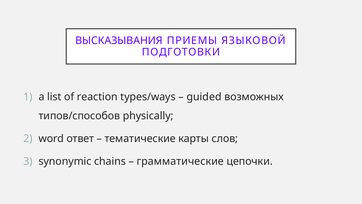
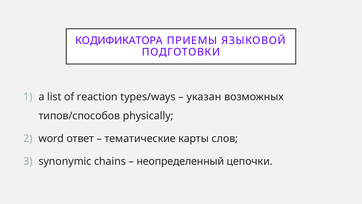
ВЫСКАЗЫВАНИЯ: ВЫСКАЗЫВАНИЯ -> КОДИФИКАТОРА
guided: guided -> указан
грамматические: грамматические -> неопределенный
